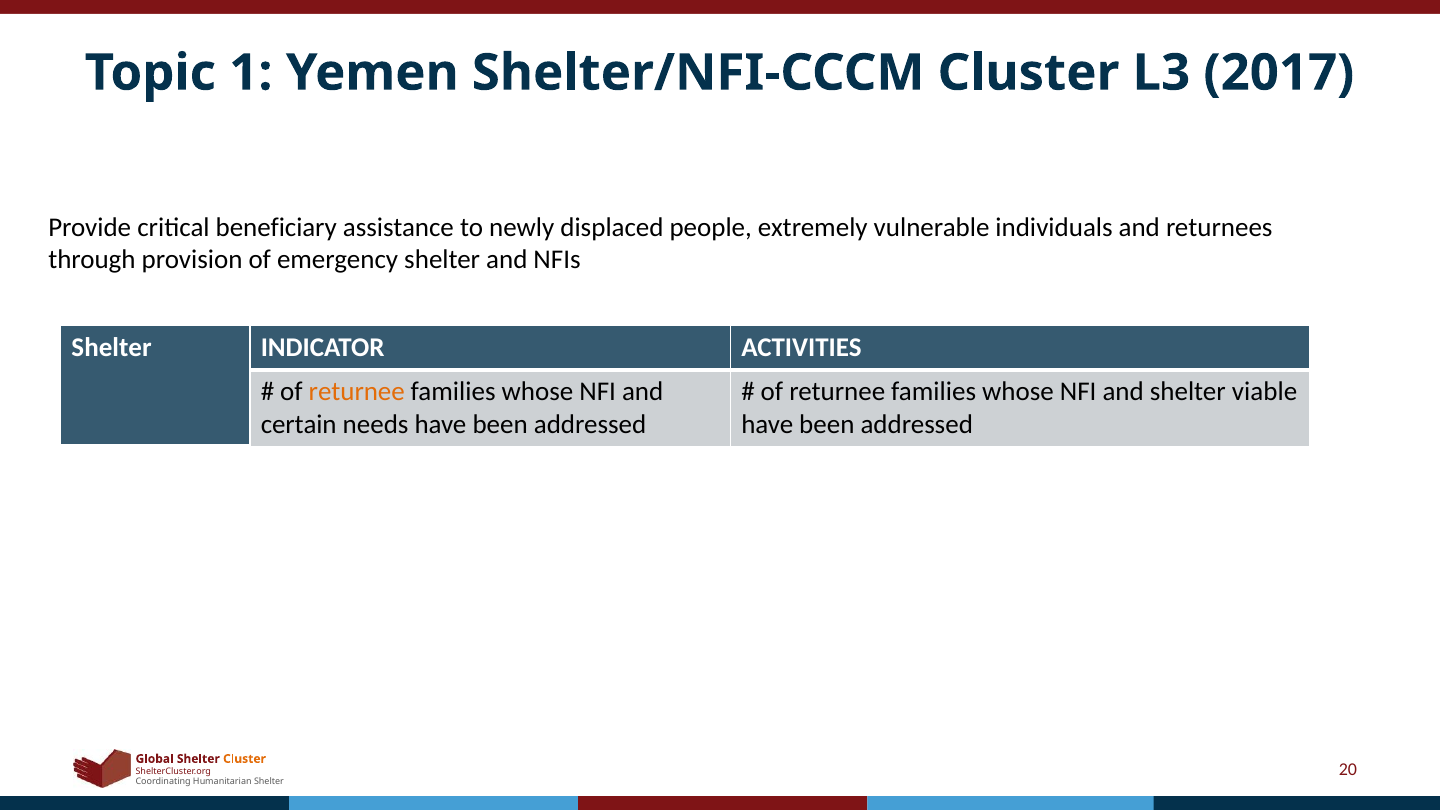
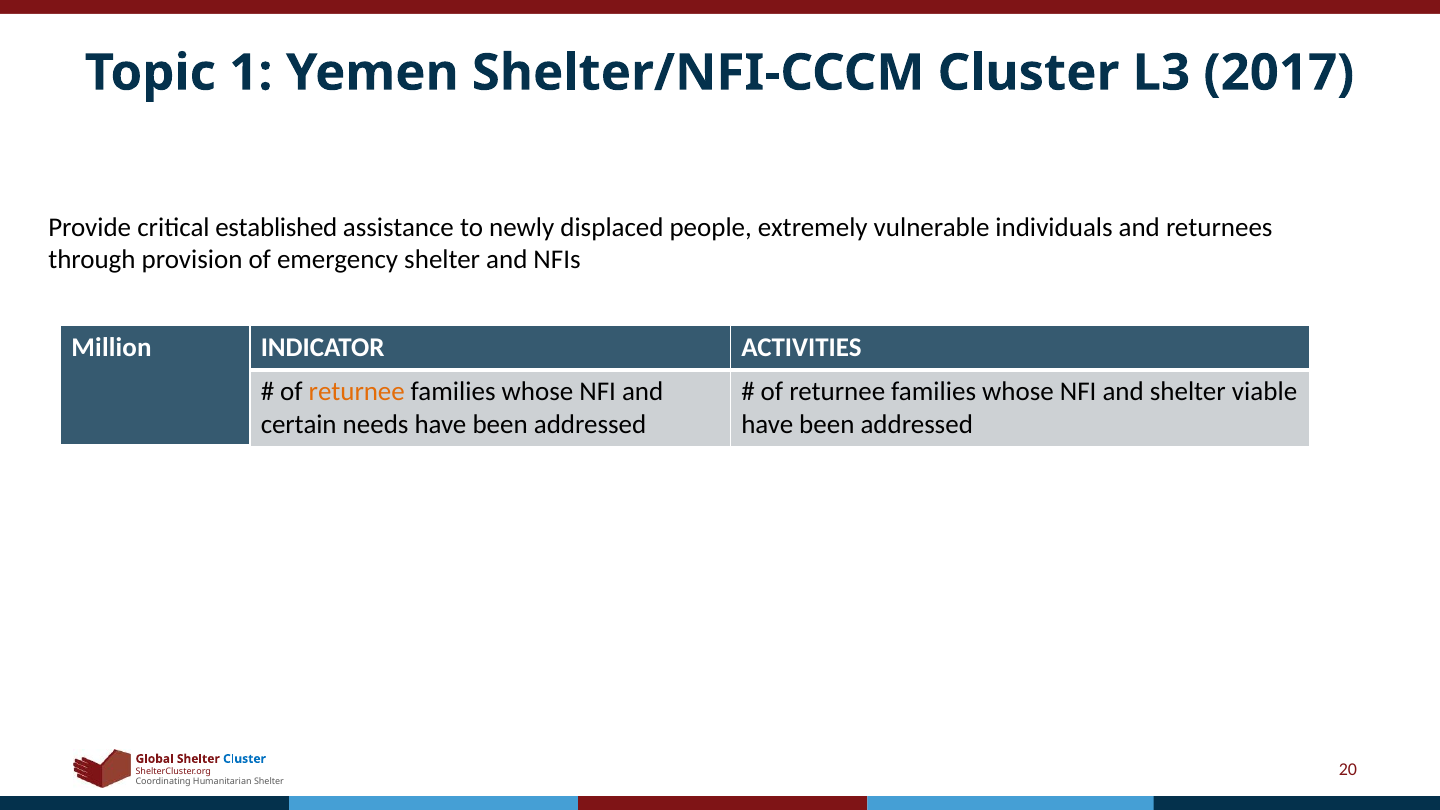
beneficiary: beneficiary -> established
Shelter at (112, 348): Shelter -> Million
Cluster at (244, 759) colour: orange -> blue
